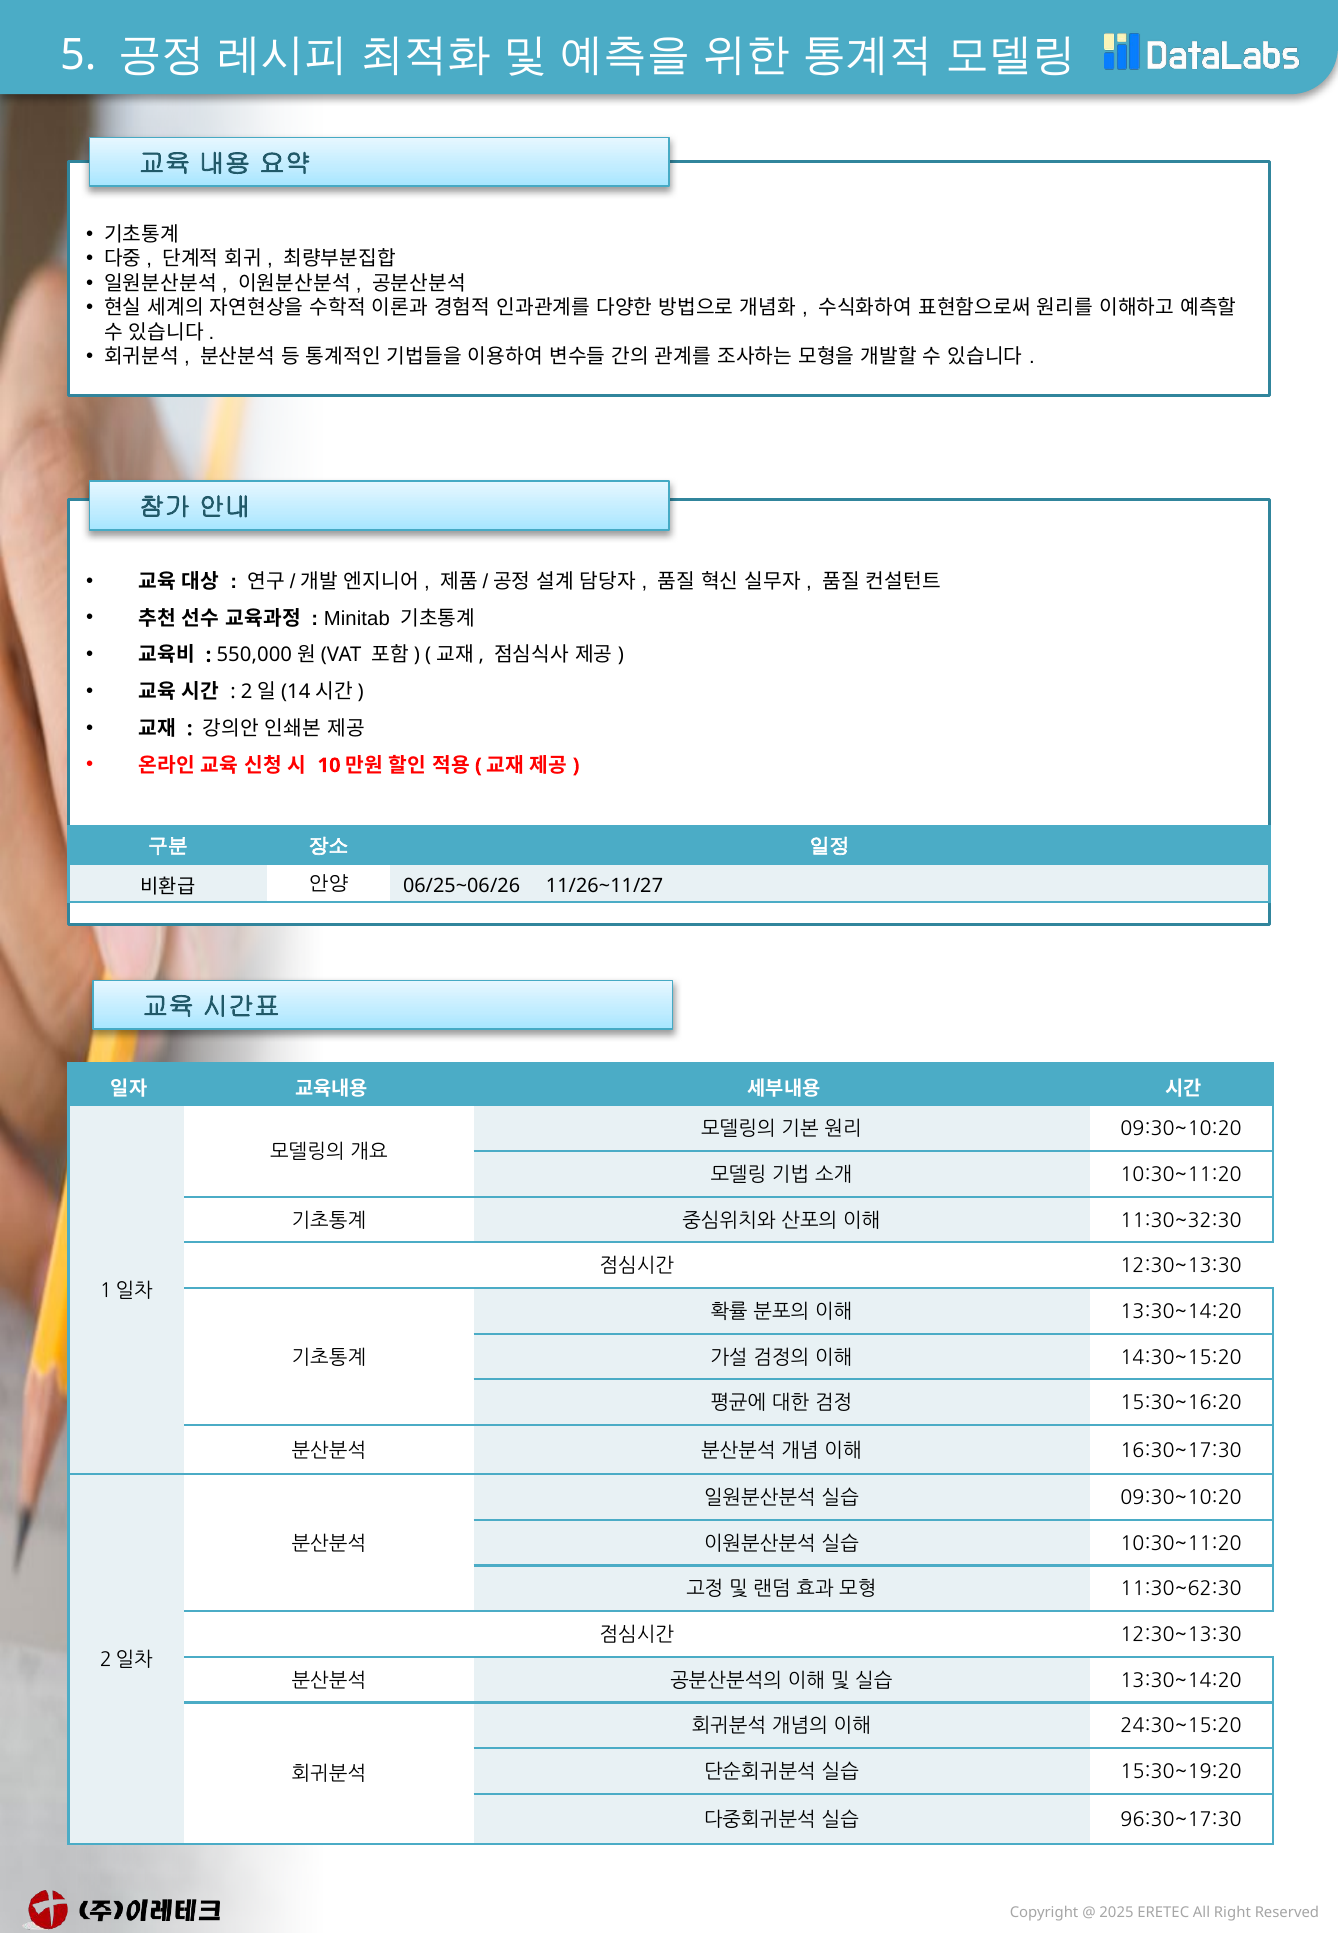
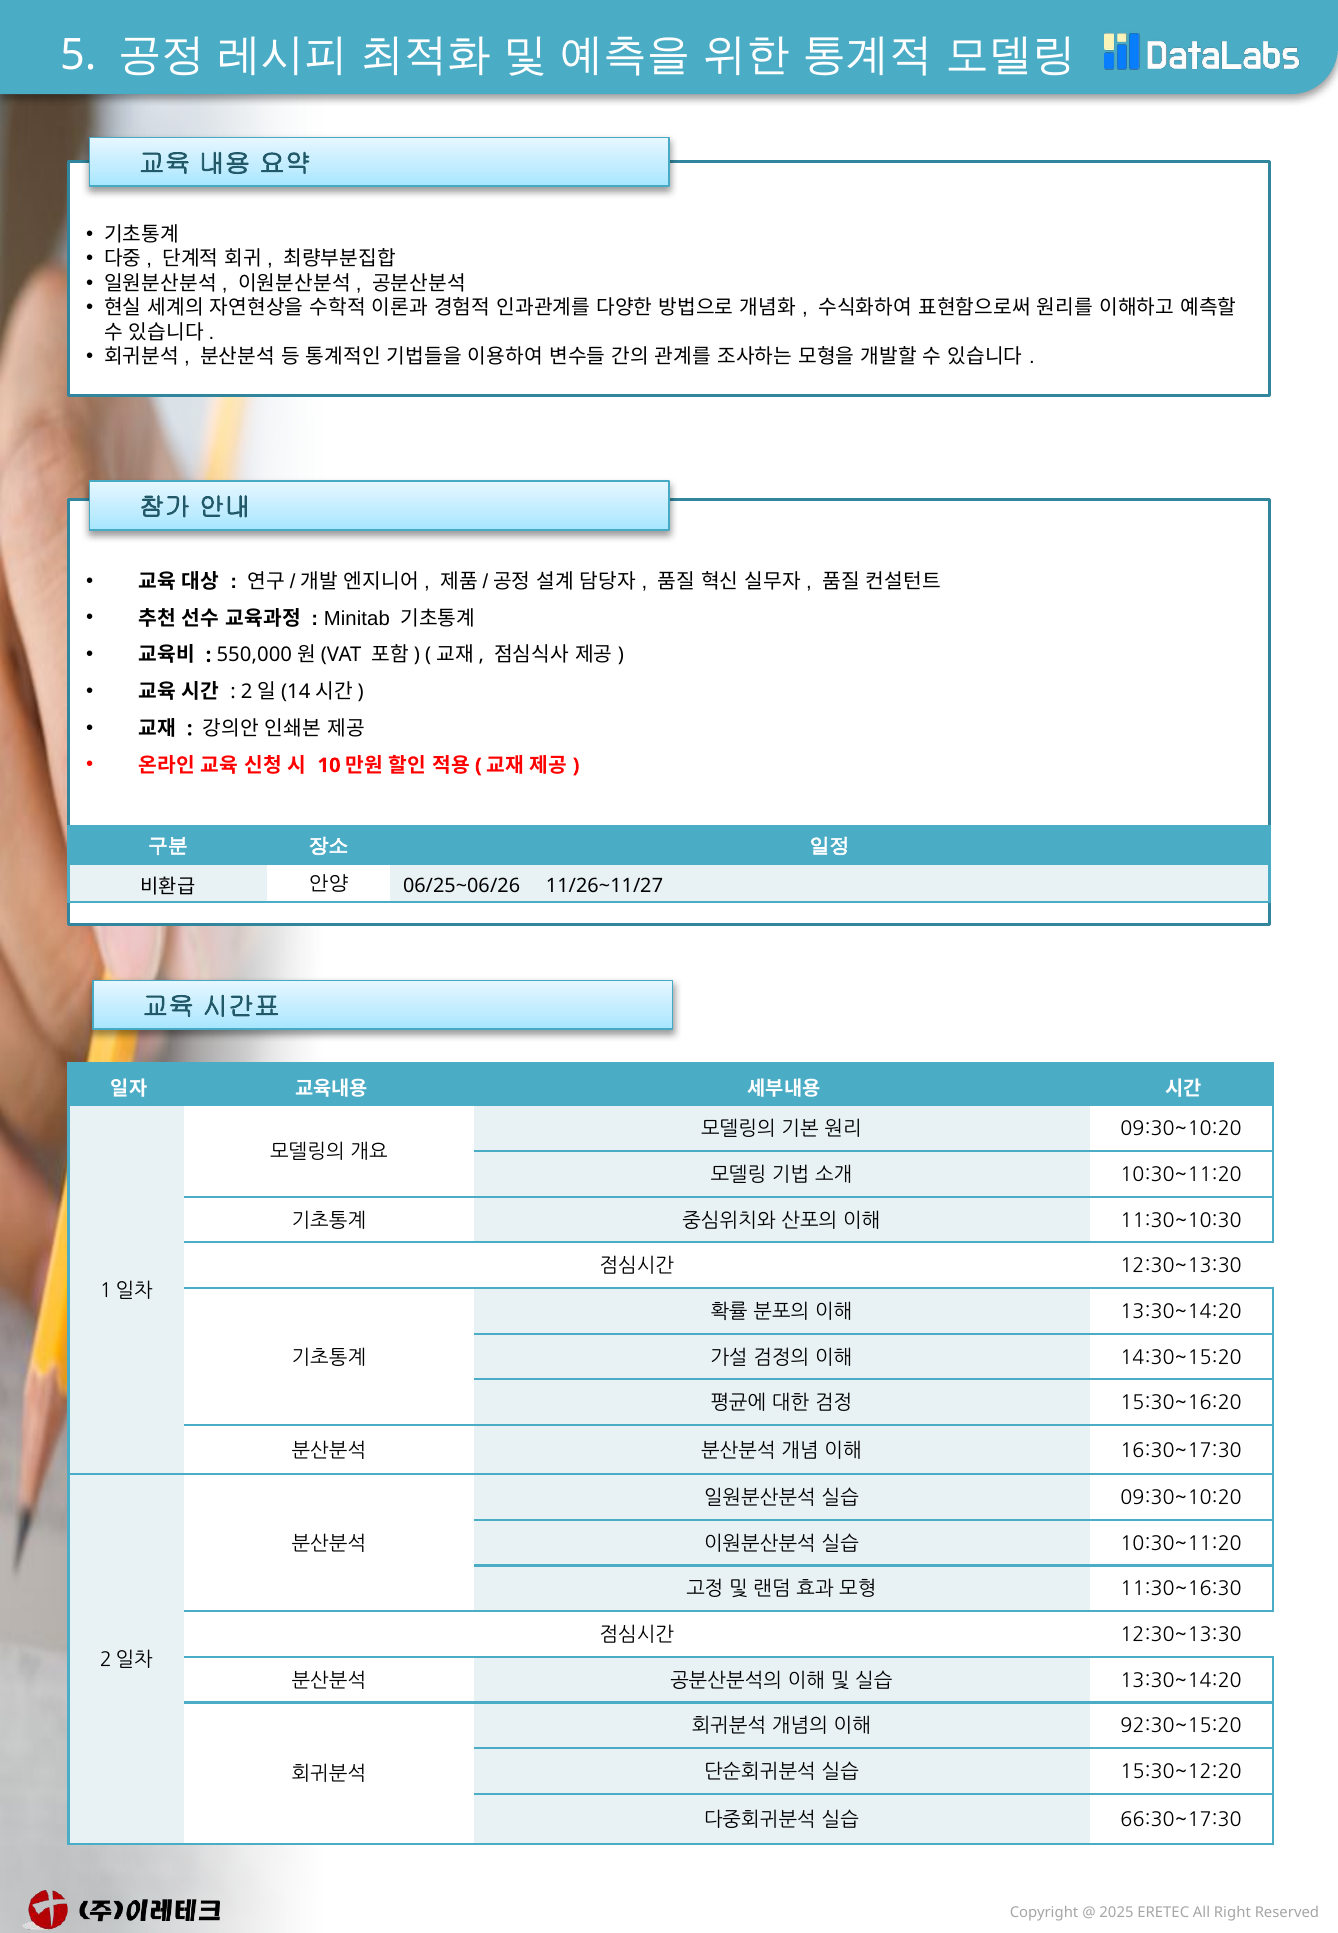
11:30~32:30: 11:30~32:30 -> 11:30~10:30
11:30~62:30: 11:30~62:30 -> 11:30~16:30
24:30~15:20: 24:30~15:20 -> 92:30~15:20
15:30~19:20: 15:30~19:20 -> 15:30~12:20
96:30~17:30: 96:30~17:30 -> 66:30~17:30
